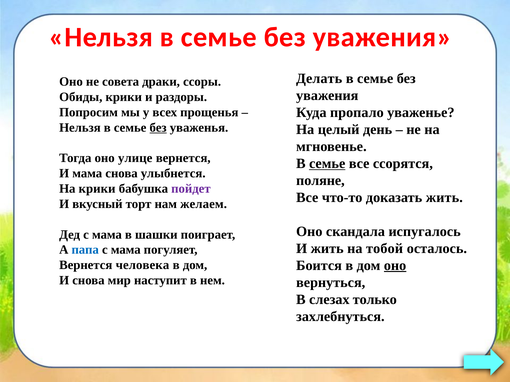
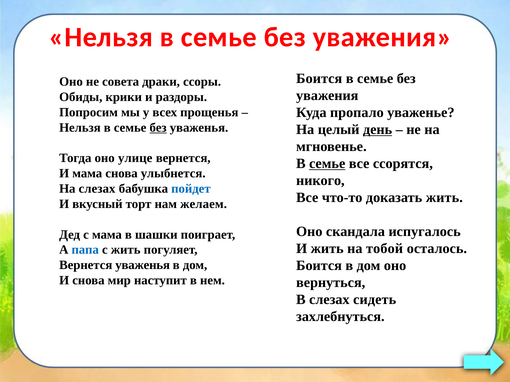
Делать at (319, 79): Делать -> Боится
день underline: none -> present
поляне: поляне -> никого
На крики: крики -> слезах
пойдет colour: purple -> blue
мама at (126, 250): мама -> жить
оно at (395, 266) underline: present -> none
Вернется человека: человека -> уваженья
только: только -> сидеть
